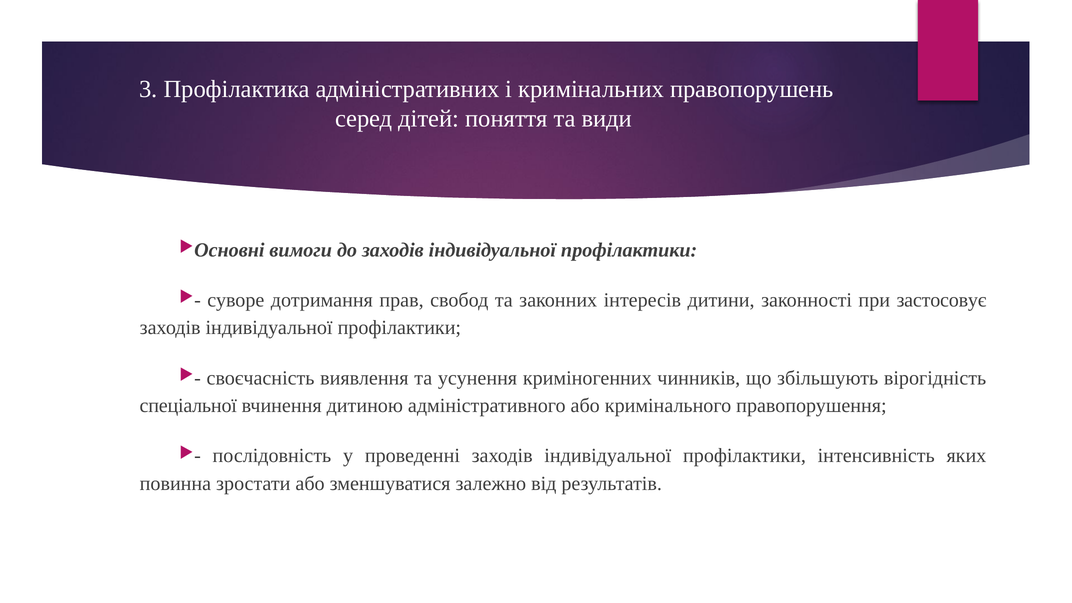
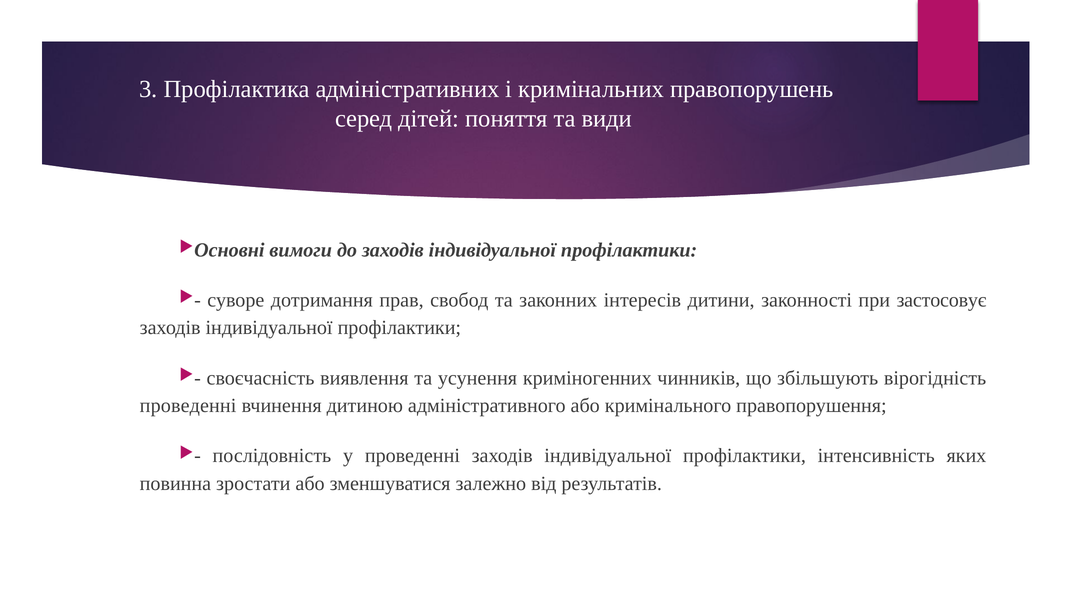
спеціальної at (188, 406): спеціальної -> проведенні
